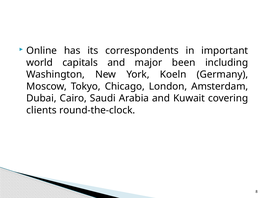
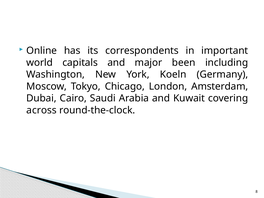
clients: clients -> across
